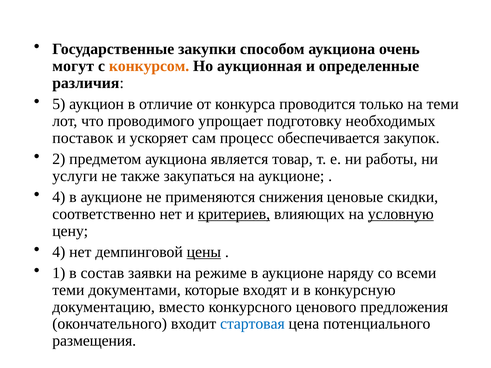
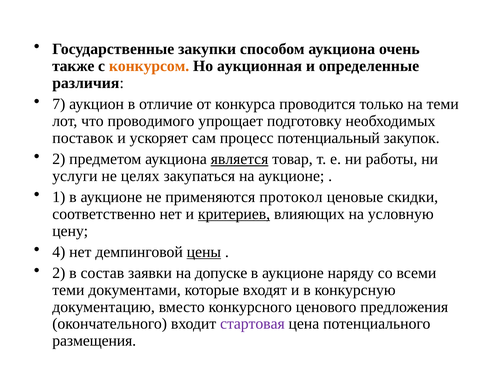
могут: могут -> также
5: 5 -> 7
обеспечивается: обеспечивается -> потенциальный
является underline: none -> present
также: также -> целях
4 at (59, 197): 4 -> 1
снижения: снижения -> протокол
условную underline: present -> none
1 at (59, 273): 1 -> 2
режиме: режиме -> допуске
стартовая colour: blue -> purple
